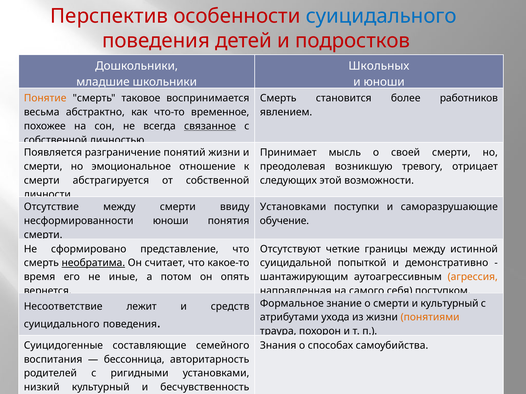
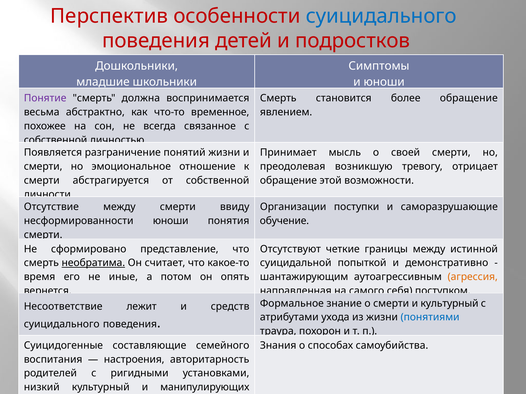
Школьных: Школьных -> Симптомы
Понятие colour: orange -> purple
таковое: таковое -> должна
более работников: работников -> обращение
связанное underline: present -> none
следующих at (288, 181): следующих -> обращение
Установками at (293, 207): Установками -> Организации
понятиями colour: orange -> blue
бессонница: бессонница -> настроения
бесчувственность: бесчувственность -> манипулирующих
